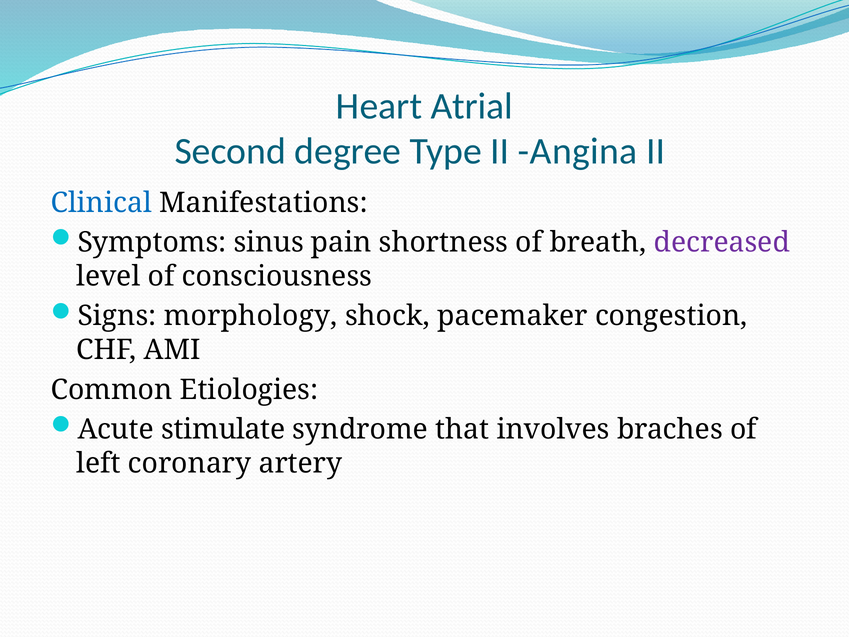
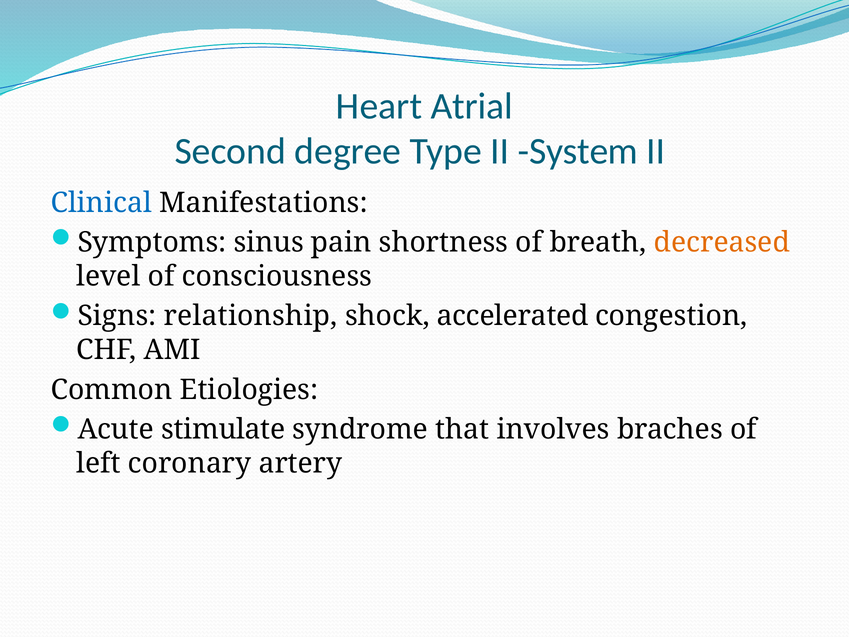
Angina: Angina -> System
decreased colour: purple -> orange
morphology: morphology -> relationship
pacemaker: pacemaker -> accelerated
